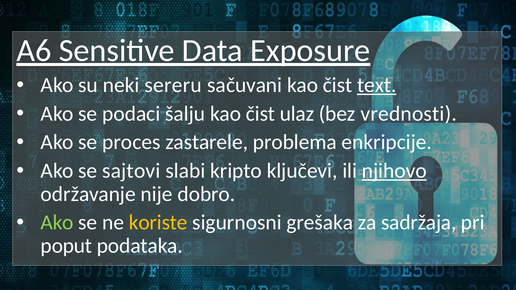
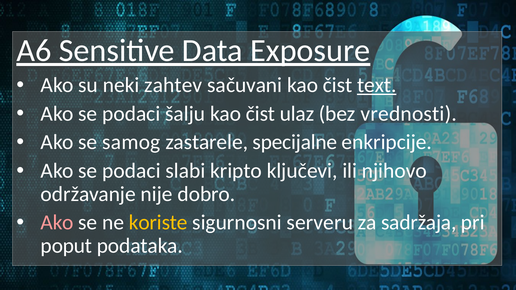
sereru: sereru -> zahtev
proces: proces -> samog
problema: problema -> specijalne
sajtovi at (131, 171): sajtovi -> podaci
njihovo underline: present -> none
Ako at (57, 223) colour: light green -> pink
grešaka: grešaka -> serveru
